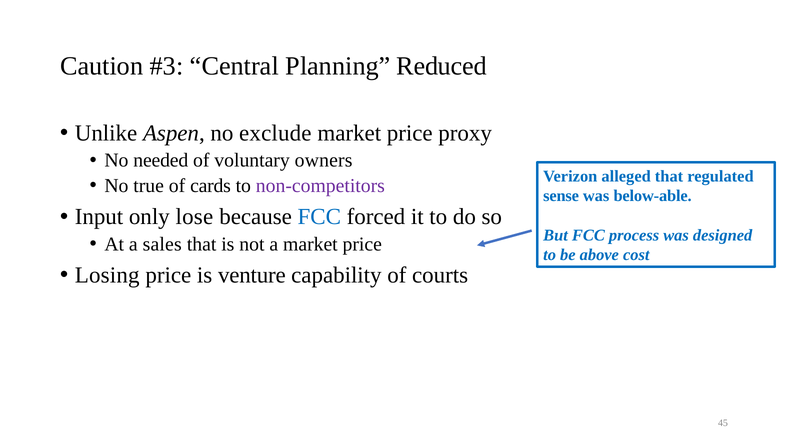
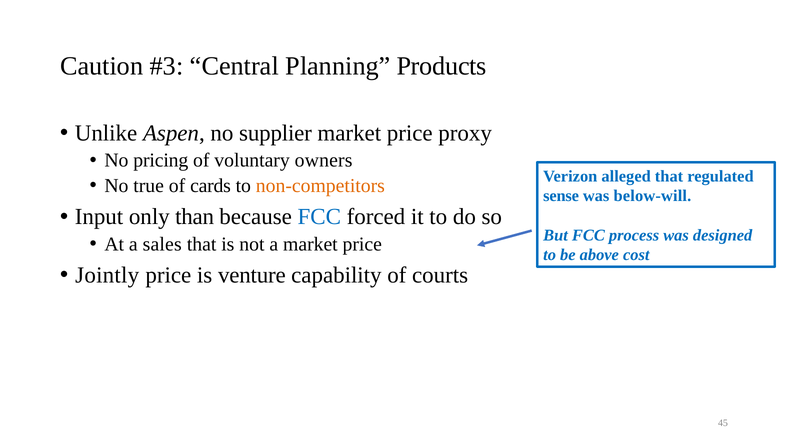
Reduced: Reduced -> Products
exclude: exclude -> supplier
needed: needed -> pricing
non-competitors colour: purple -> orange
below-able: below-able -> below-will
lose: lose -> than
Losing: Losing -> Jointly
